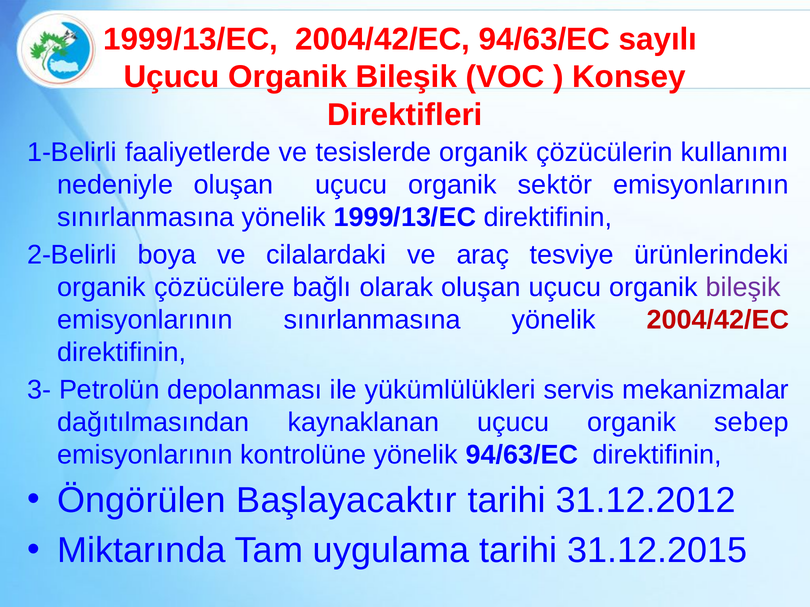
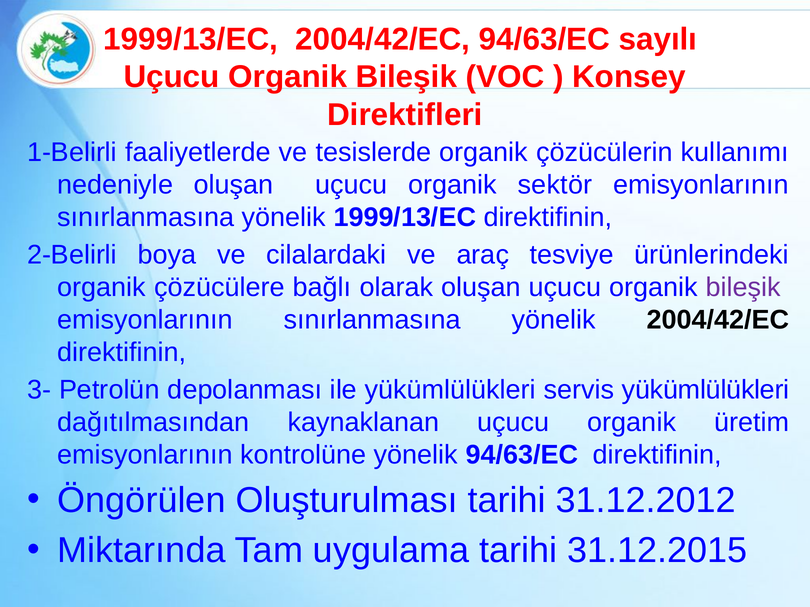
2004/42/EC at (718, 320) colour: red -> black
servis mekanizmalar: mekanizmalar -> yükümlülükleri
sebep: sebep -> üretim
Başlayacaktır: Başlayacaktır -> Oluşturulması
